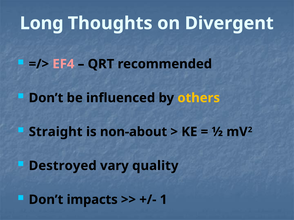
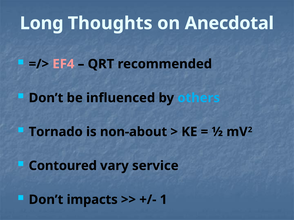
Divergent: Divergent -> Anecdotal
others colour: yellow -> light blue
Straight: Straight -> Tornado
Destroyed: Destroyed -> Contoured
quality: quality -> service
